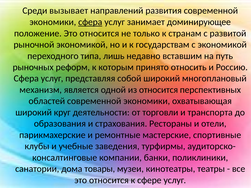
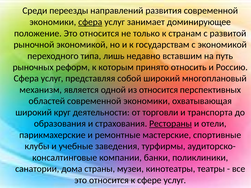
вызывает: вызывает -> переезды
Рестораны underline: none -> present
товары: товары -> страны
